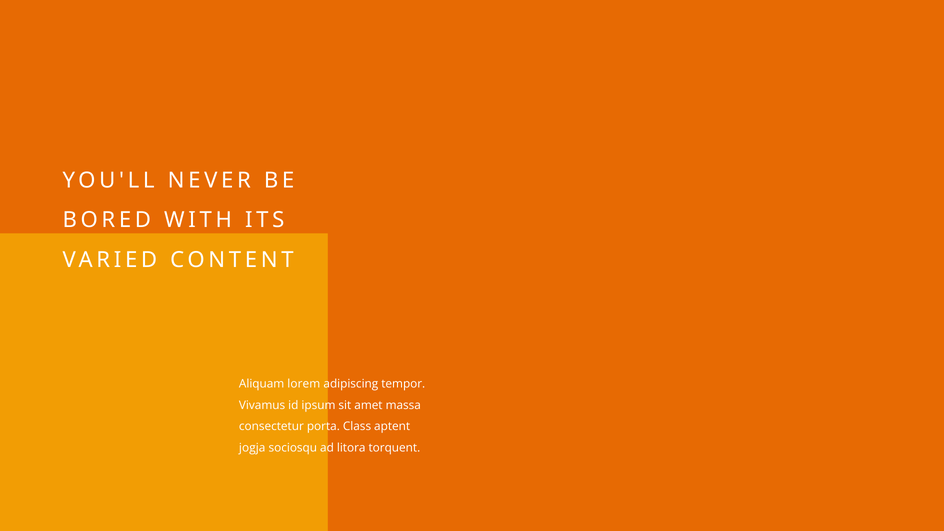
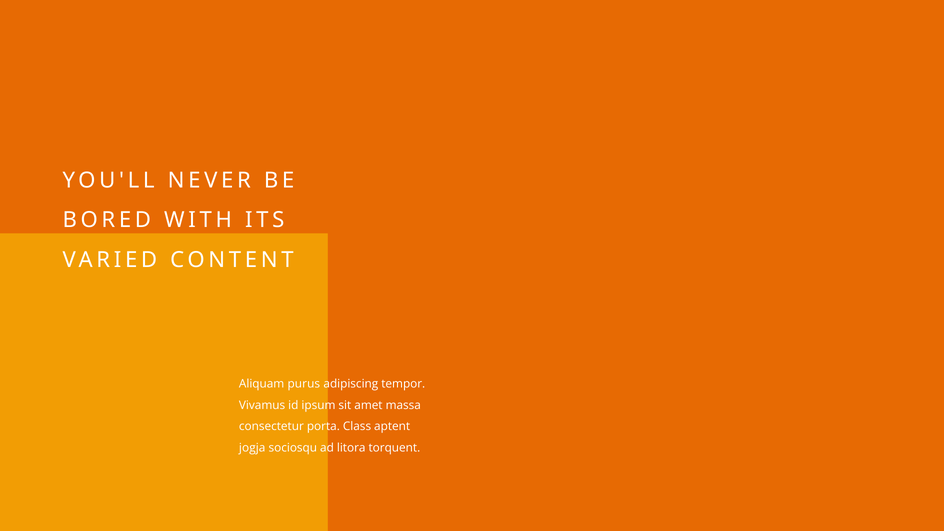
lorem: lorem -> purus
